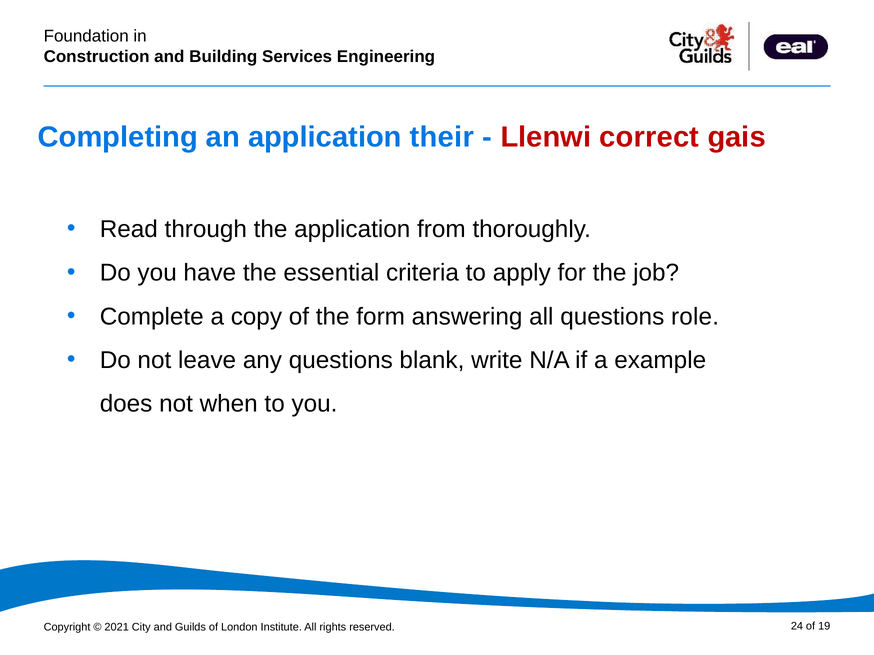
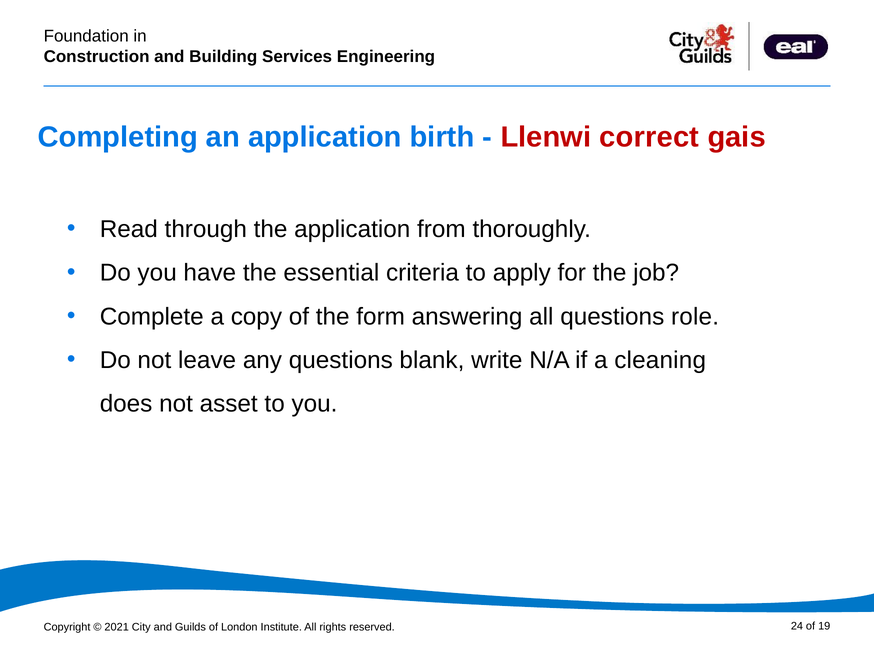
their: their -> birth
example: example -> cleaning
when: when -> asset
